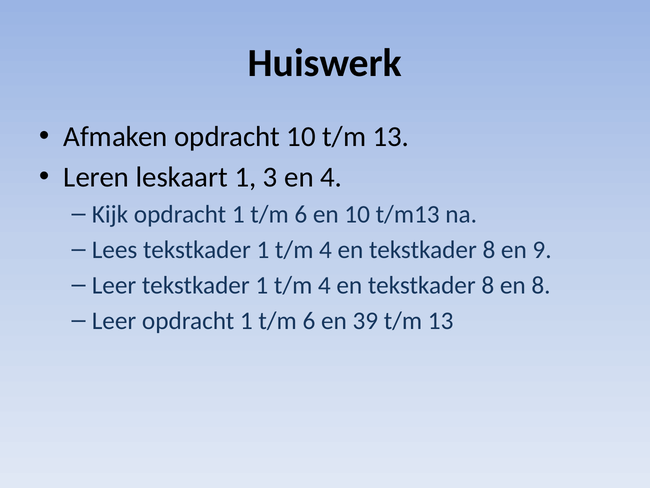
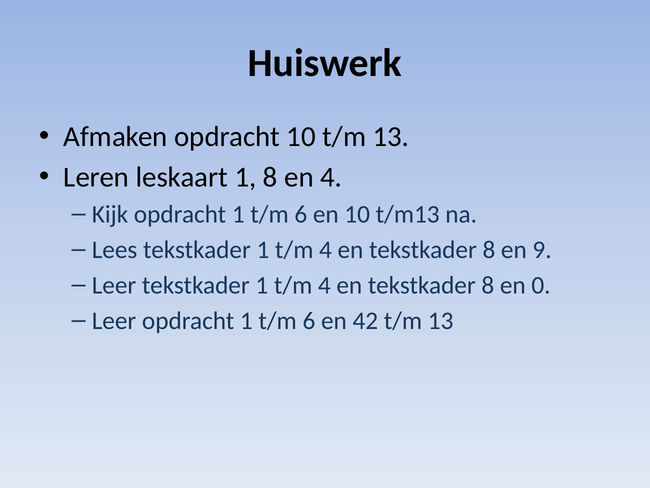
1 3: 3 -> 8
en 8: 8 -> 0
39: 39 -> 42
